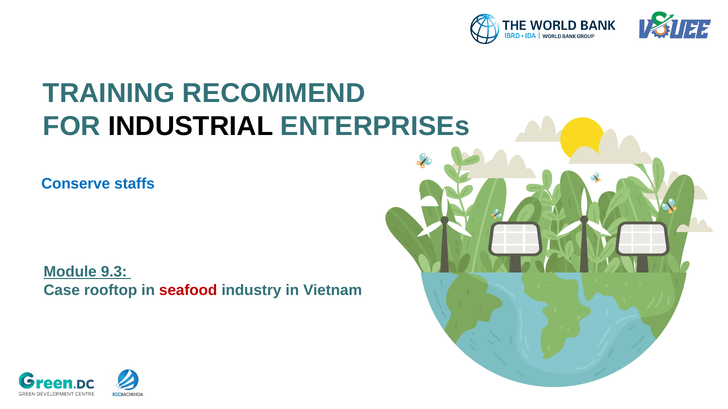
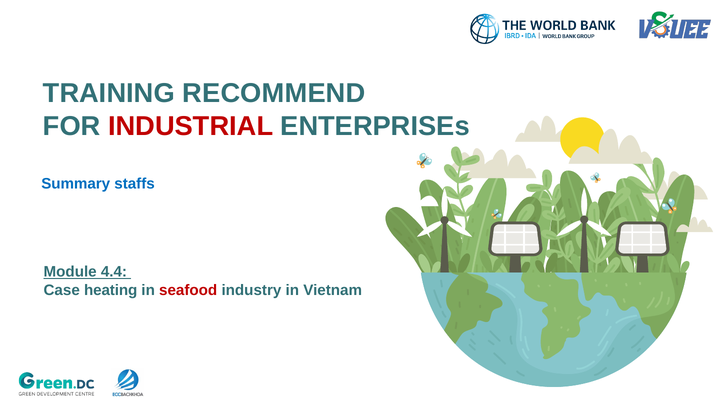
INDUSTRIAL colour: black -> red
Conserve: Conserve -> Summary
9.3: 9.3 -> 4.4
rooftop: rooftop -> heating
